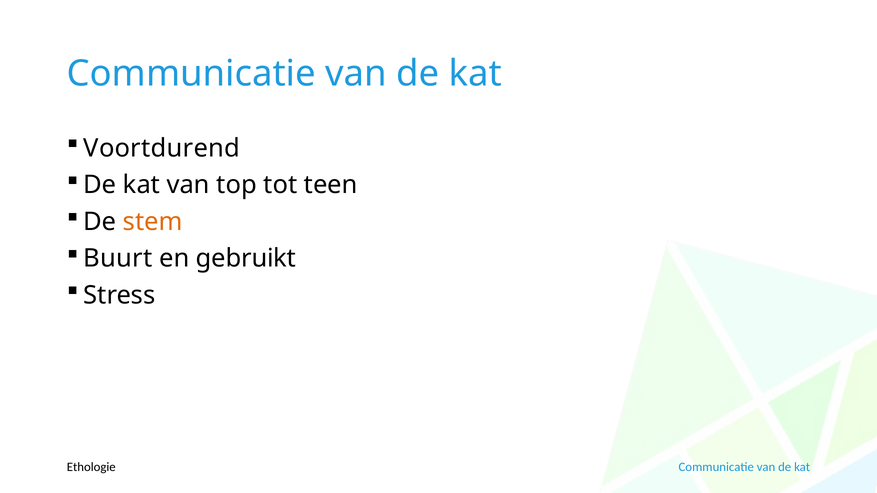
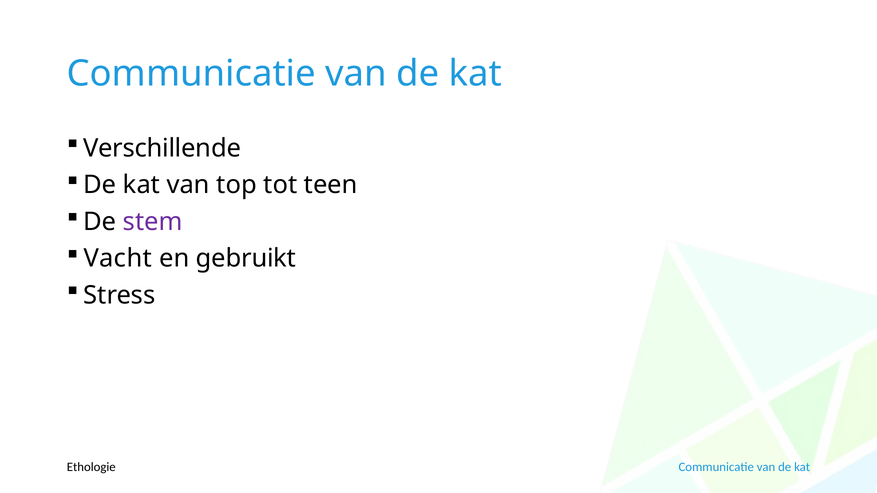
Voortdurend: Voortdurend -> Verschillende
stem colour: orange -> purple
Buurt: Buurt -> Vacht
